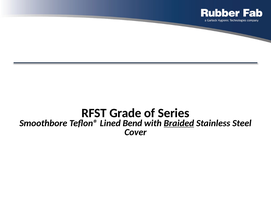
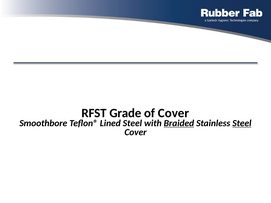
of Series: Series -> Cover
Lined Bend: Bend -> Steel
Steel at (242, 123) underline: none -> present
